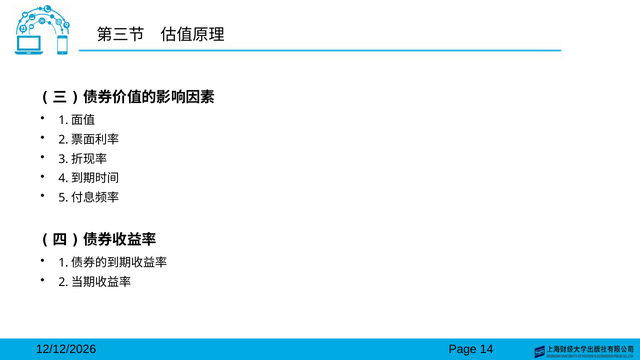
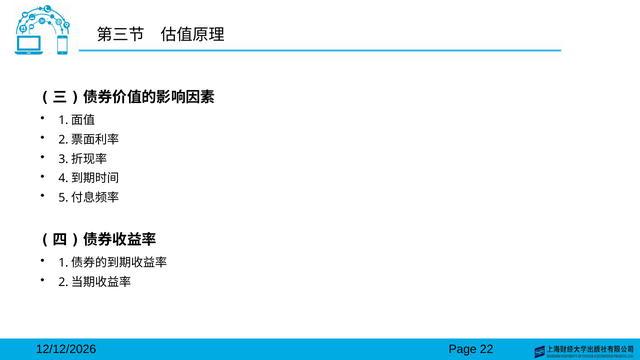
14: 14 -> 22
